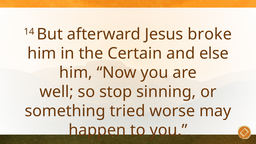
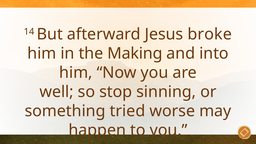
Certain: Certain -> Making
else: else -> into
